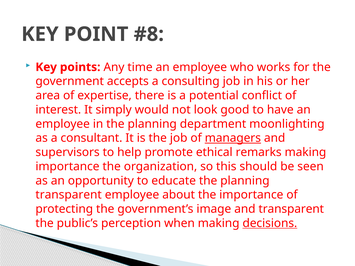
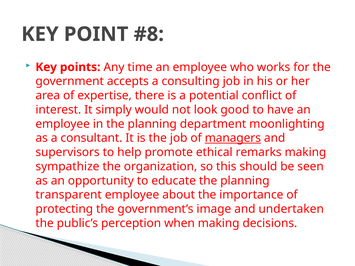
importance at (67, 167): importance -> sympathize
and transparent: transparent -> undertaken
decisions underline: present -> none
